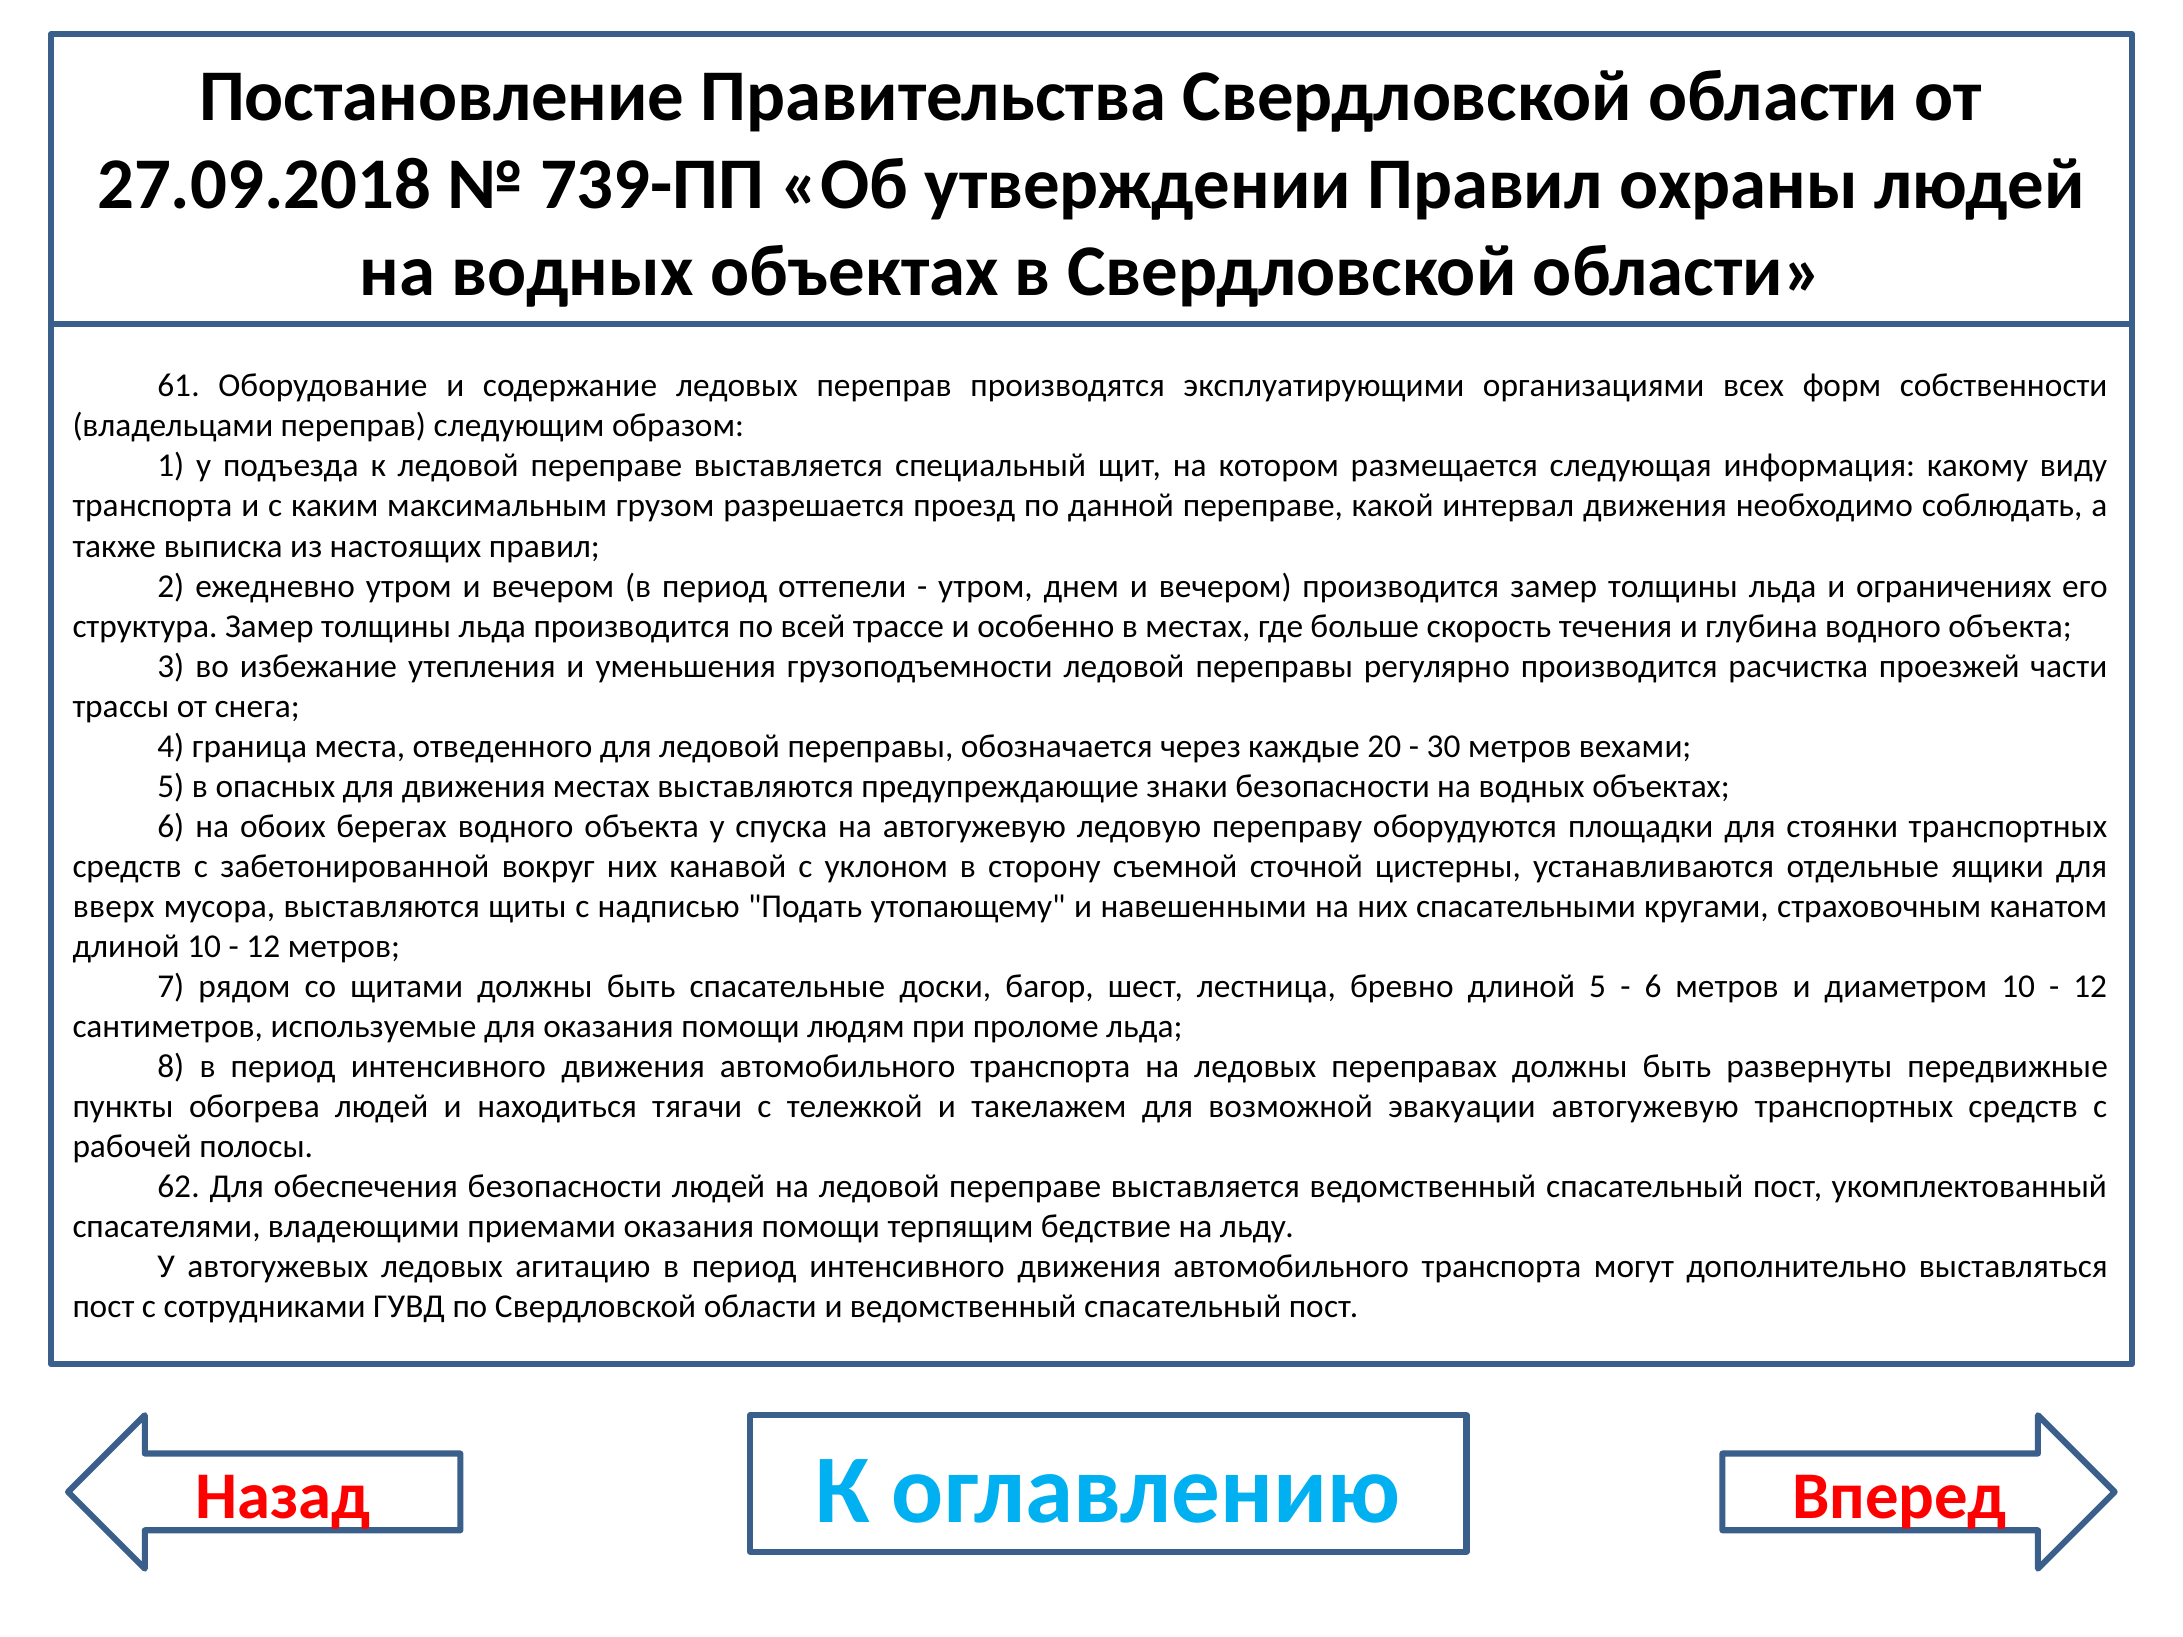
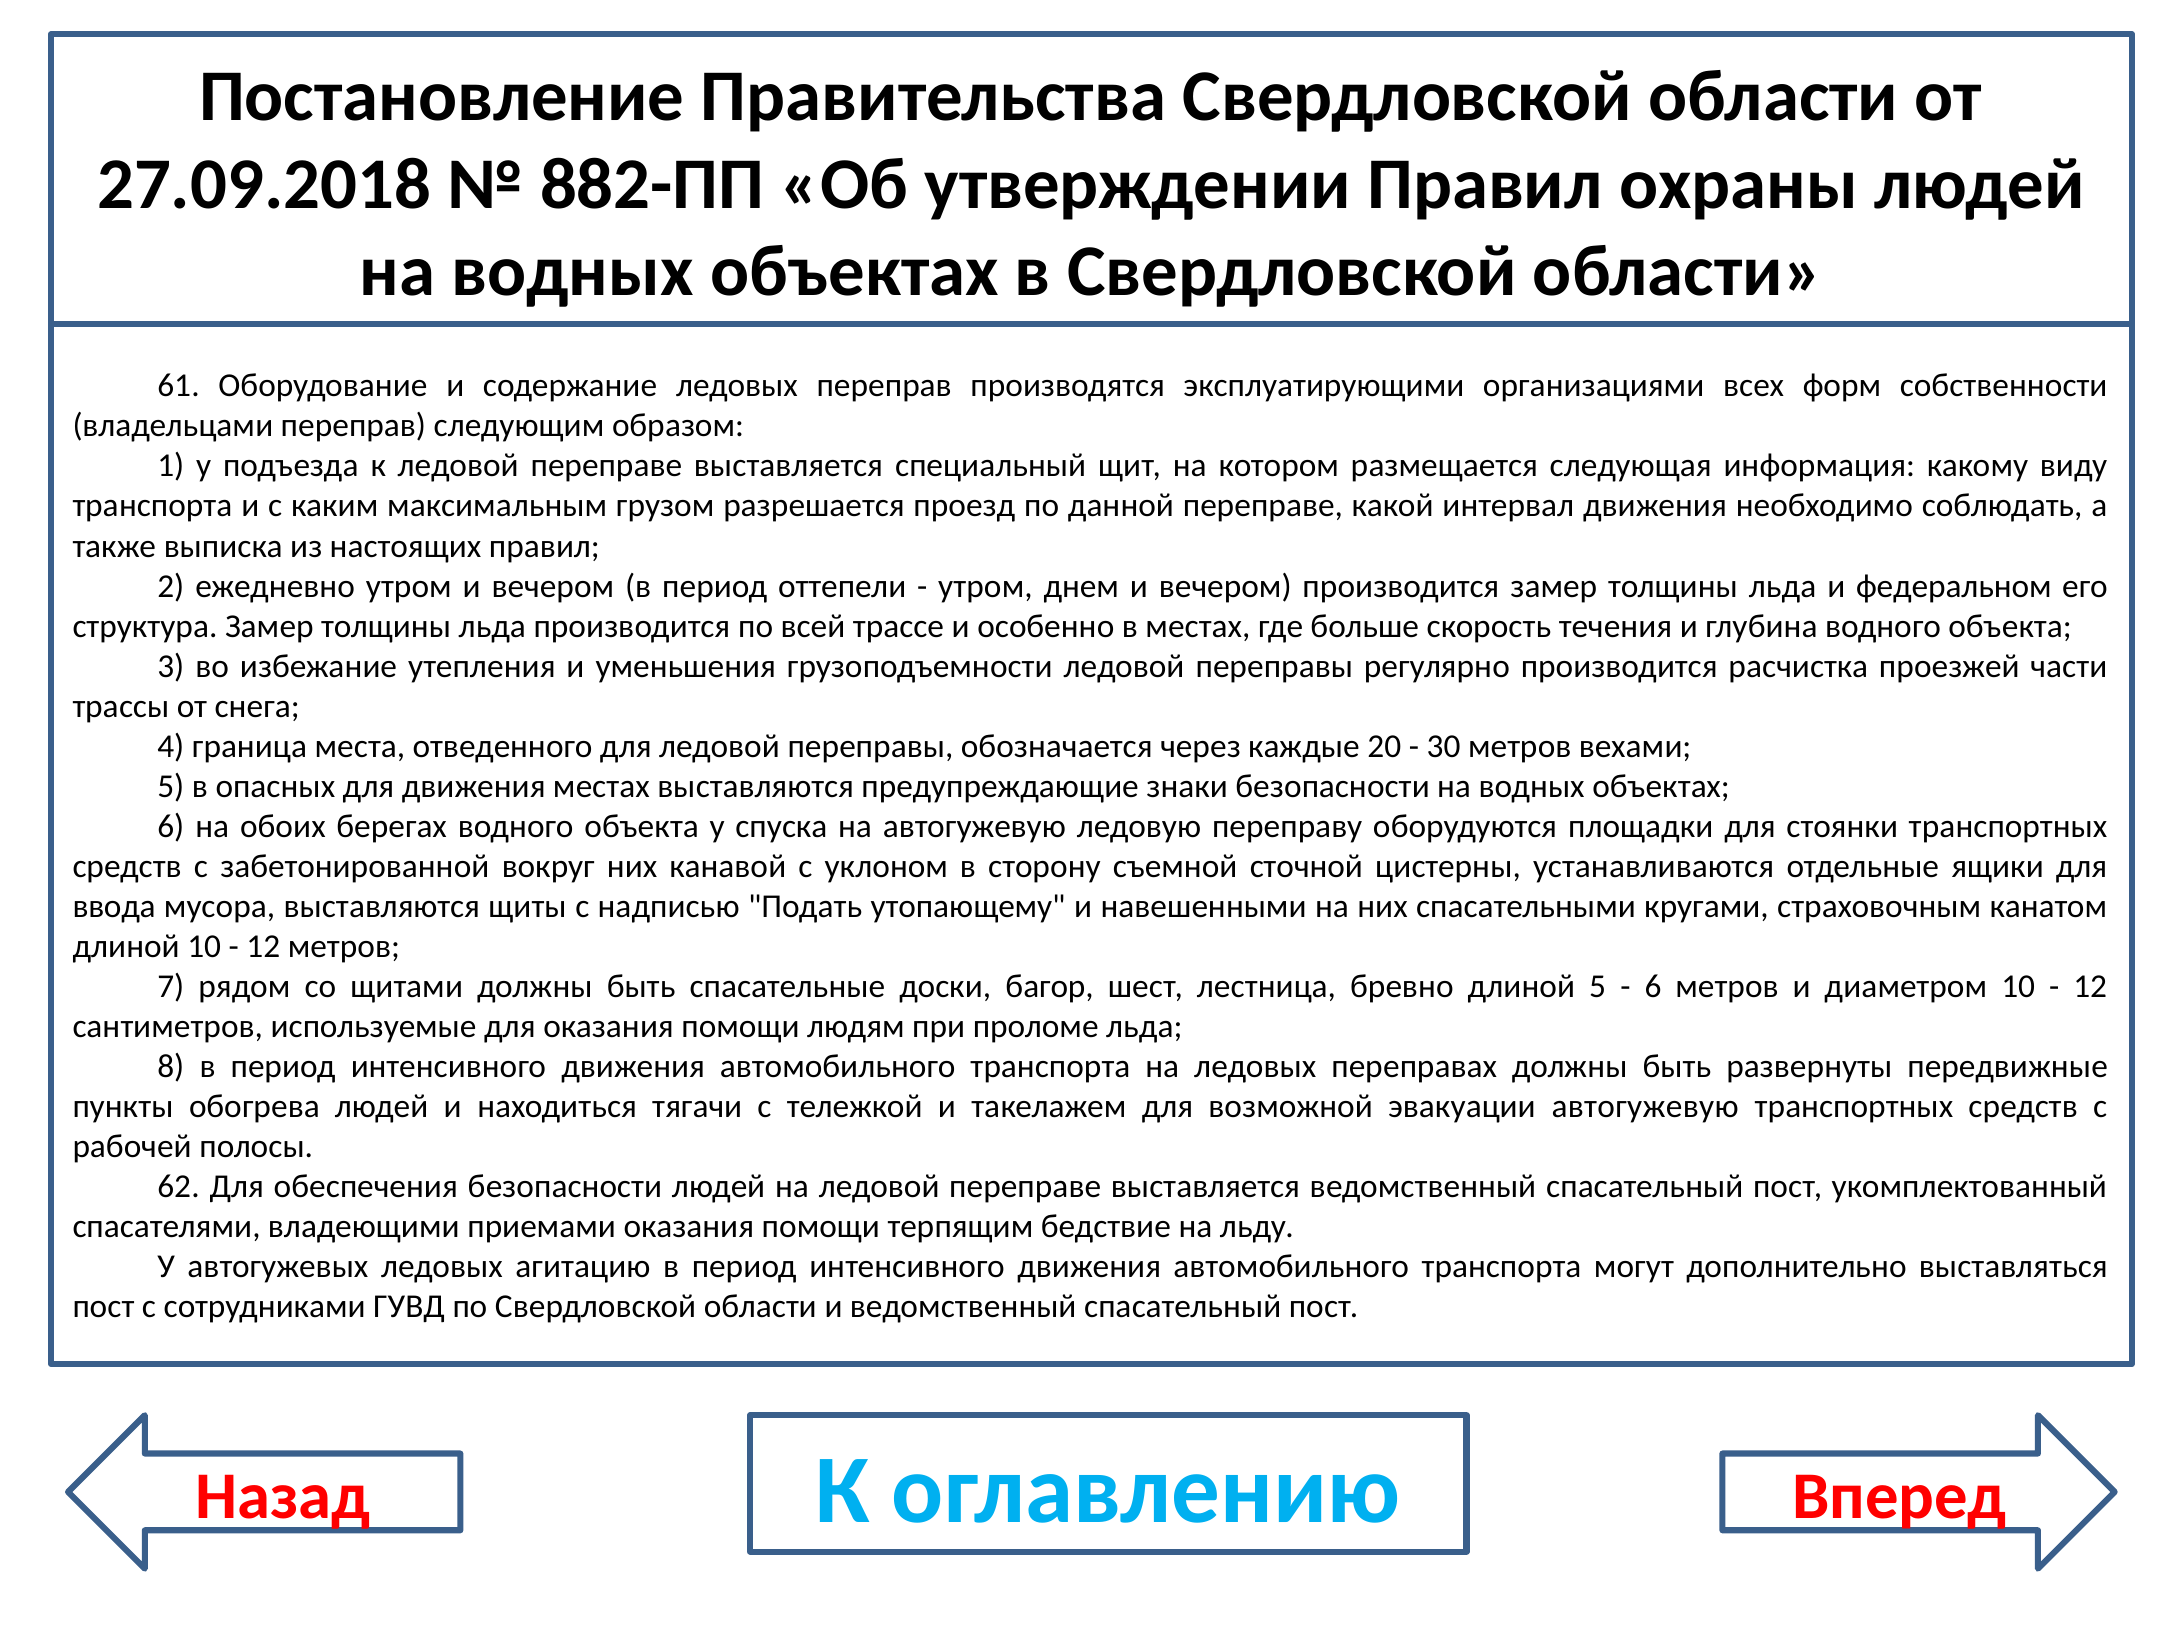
739-ПП: 739-ПП -> 882-ПП
ограничениях: ограничениях -> федеральном
вверх: вверх -> ввода
